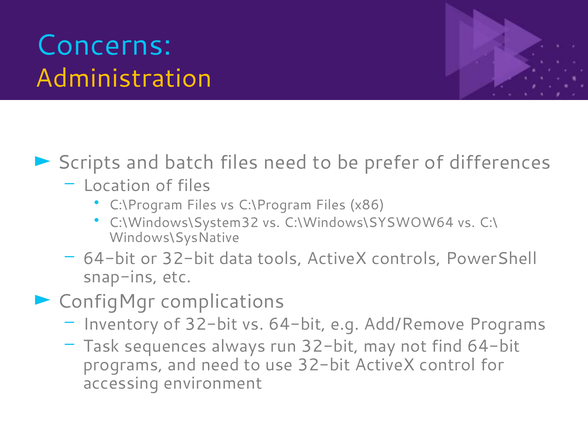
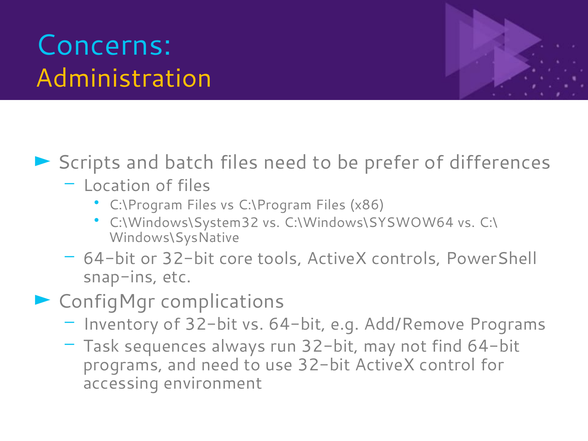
data: data -> core
